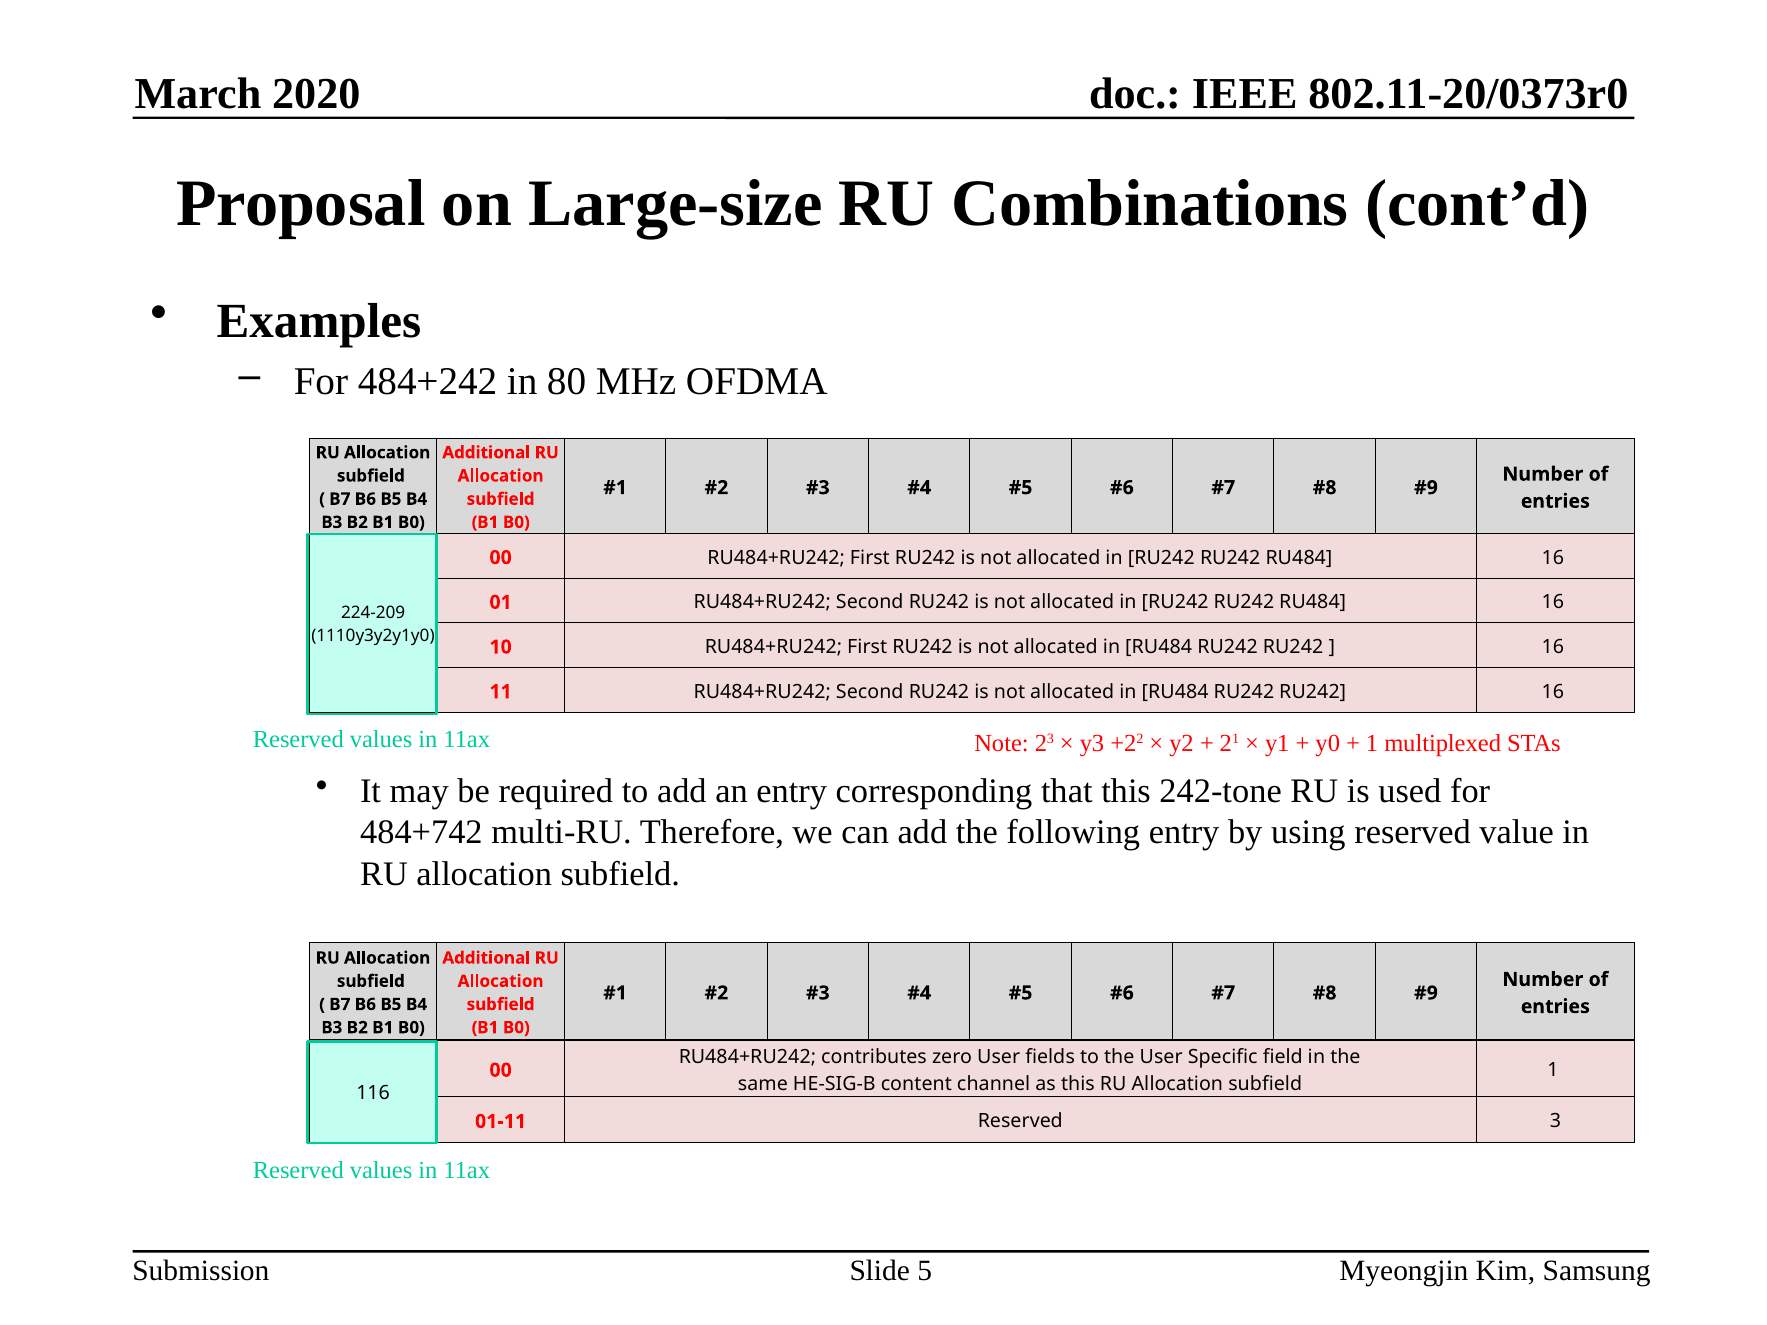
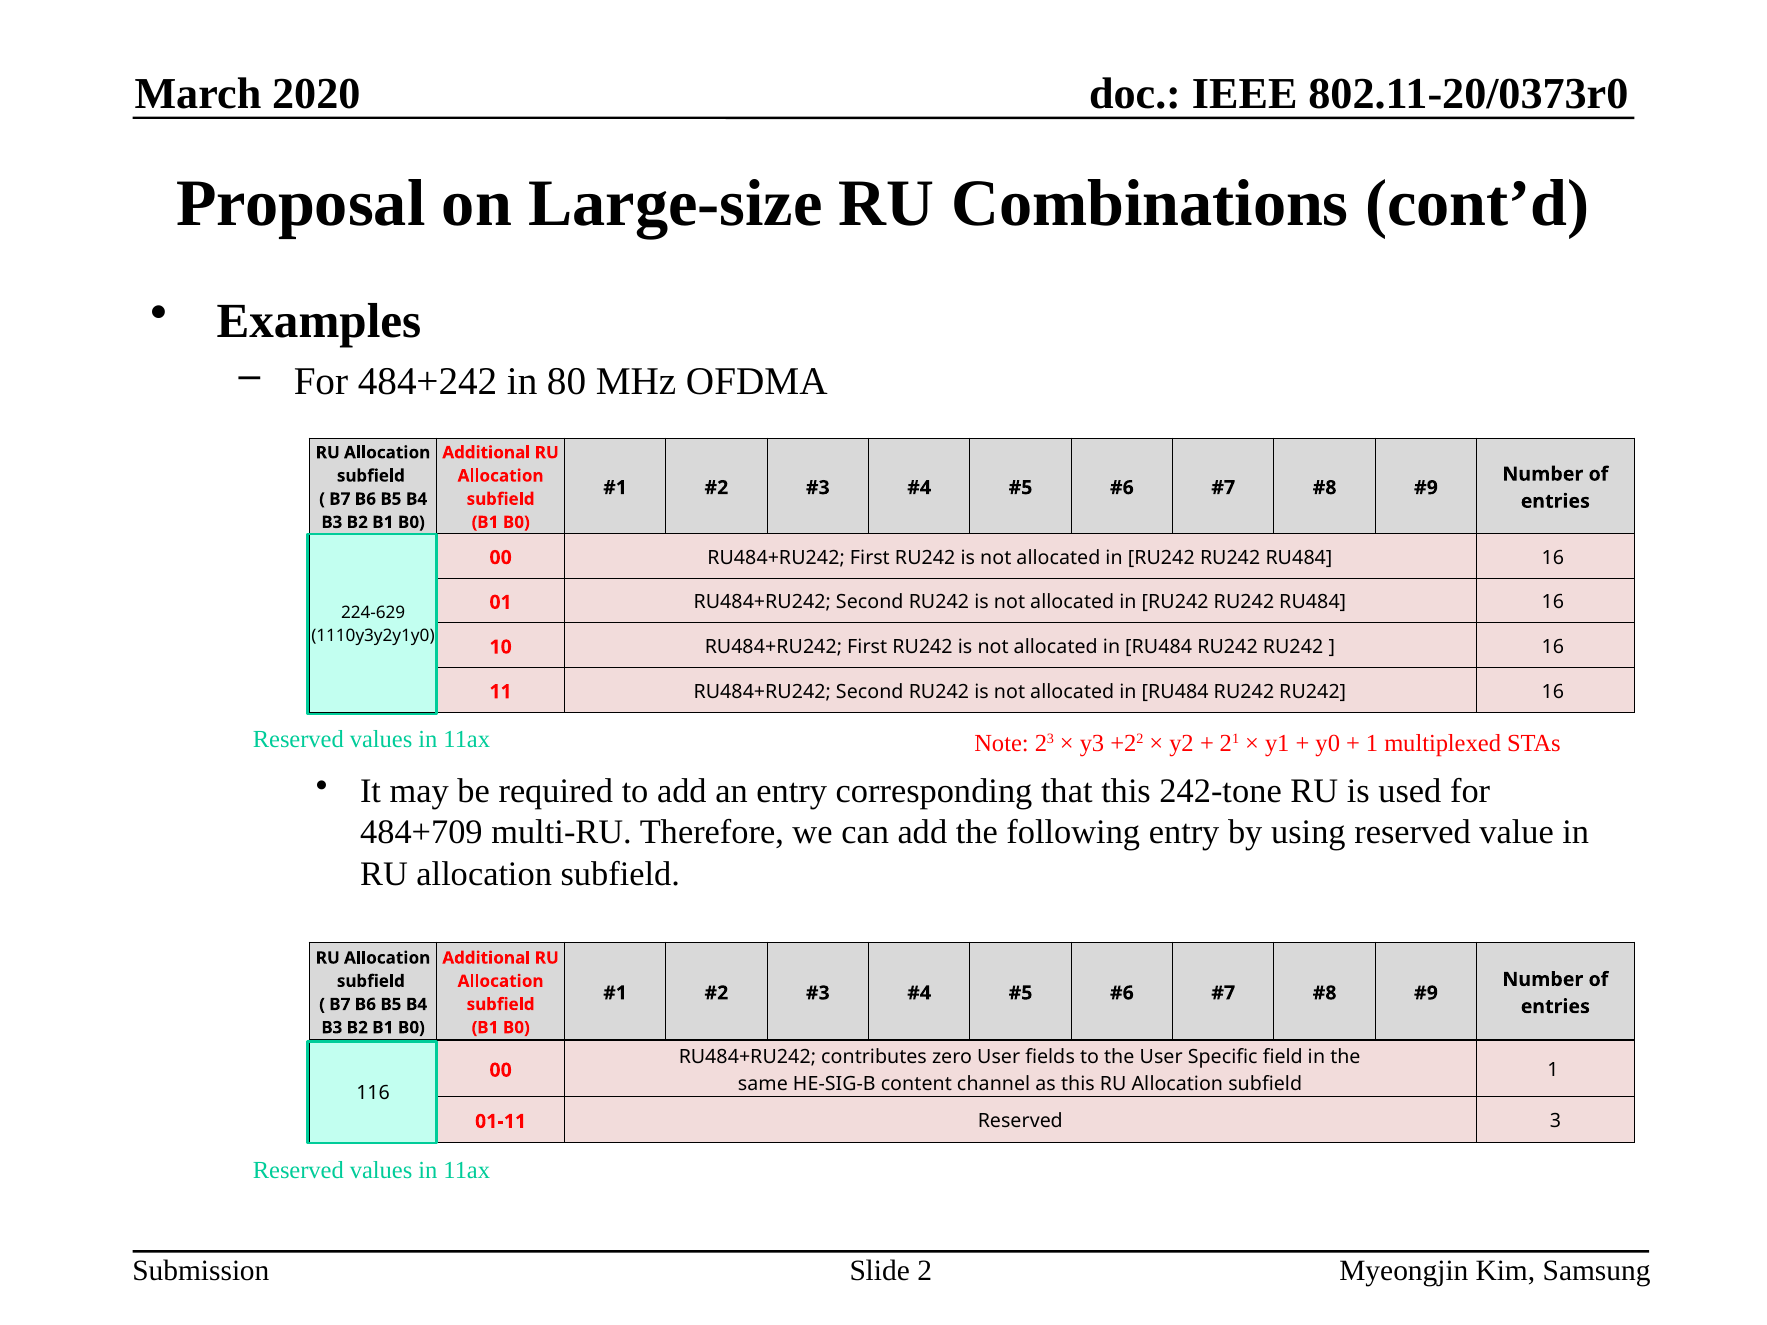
224-209: 224-209 -> 224-629
484+742: 484+742 -> 484+709
5: 5 -> 2
